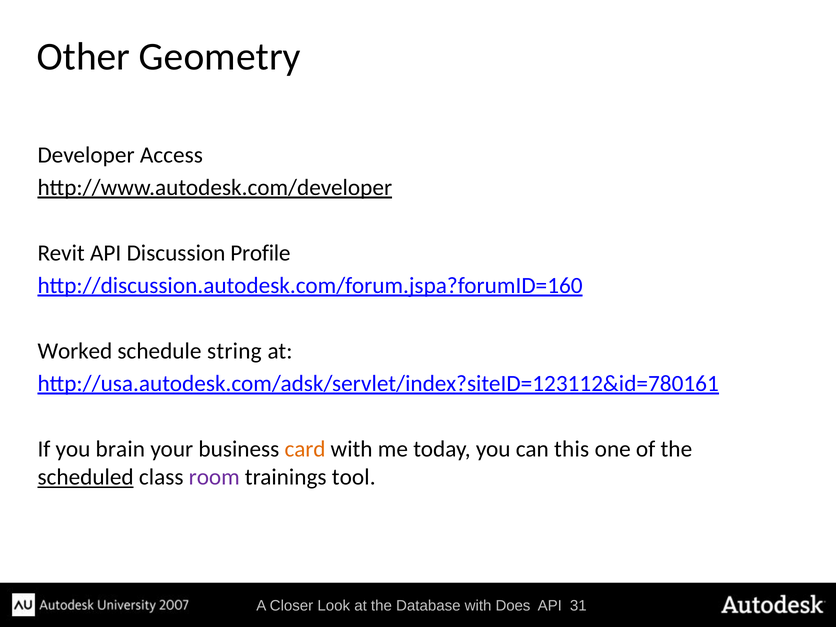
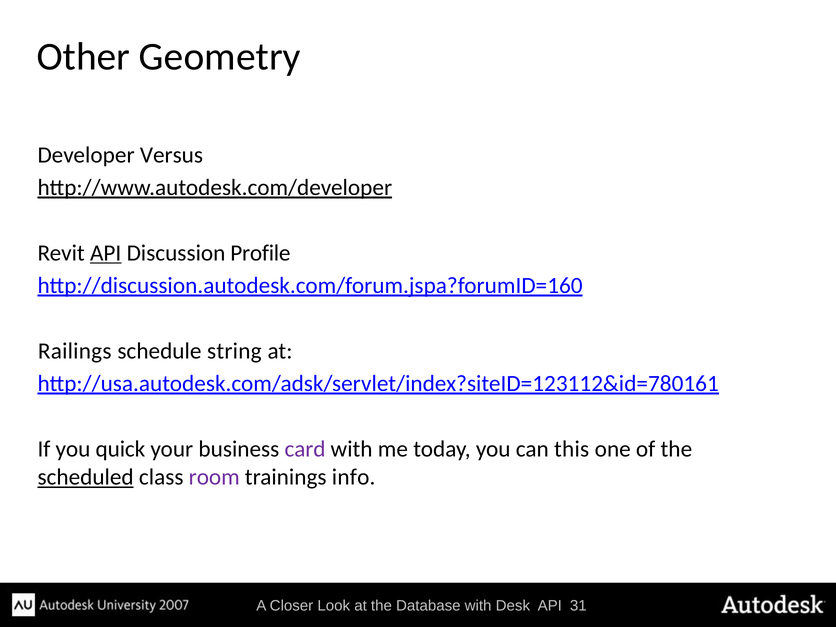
Access: Access -> Versus
API at (106, 253) underline: none -> present
Worked: Worked -> Railings
brain: brain -> quick
card colour: orange -> purple
tool: tool -> info
Does: Does -> Desk
